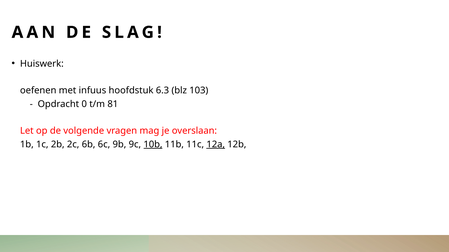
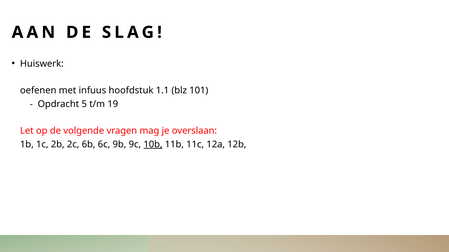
6.3: 6.3 -> 1.1
103: 103 -> 101
0: 0 -> 5
81: 81 -> 19
12a underline: present -> none
